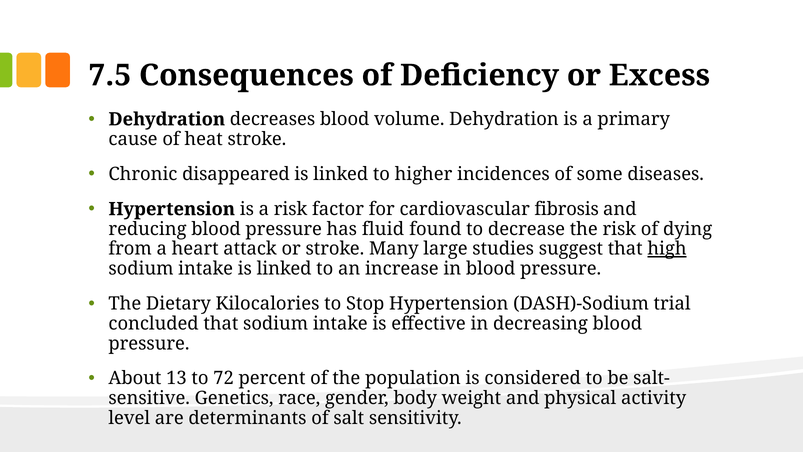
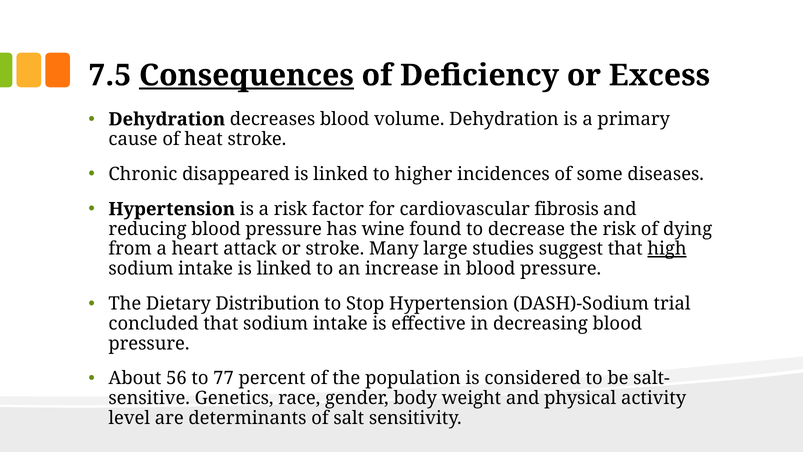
Consequences underline: none -> present
fluid: fluid -> wine
Kilocalories: Kilocalories -> Distribution
13: 13 -> 56
72: 72 -> 77
